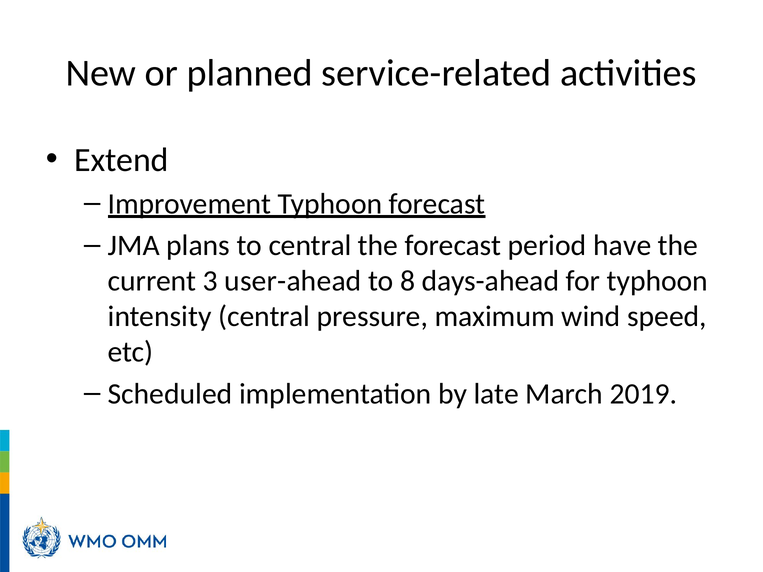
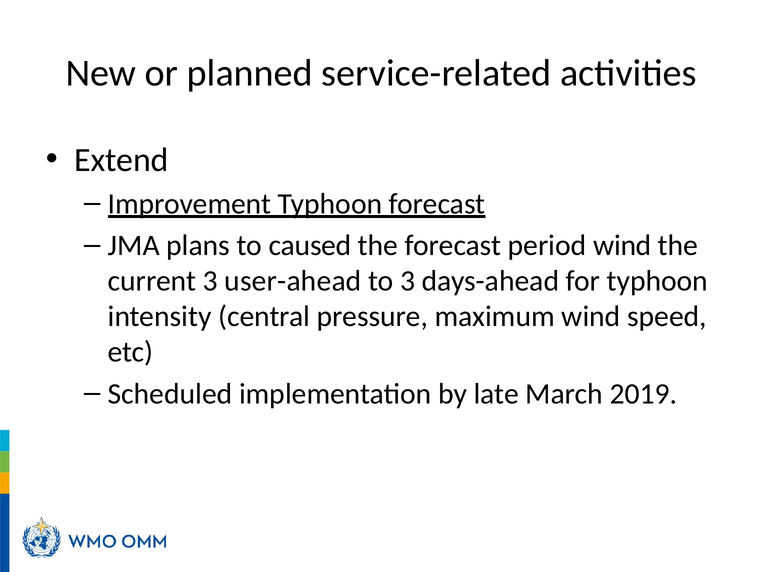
to central: central -> caused
period have: have -> wind
to 8: 8 -> 3
